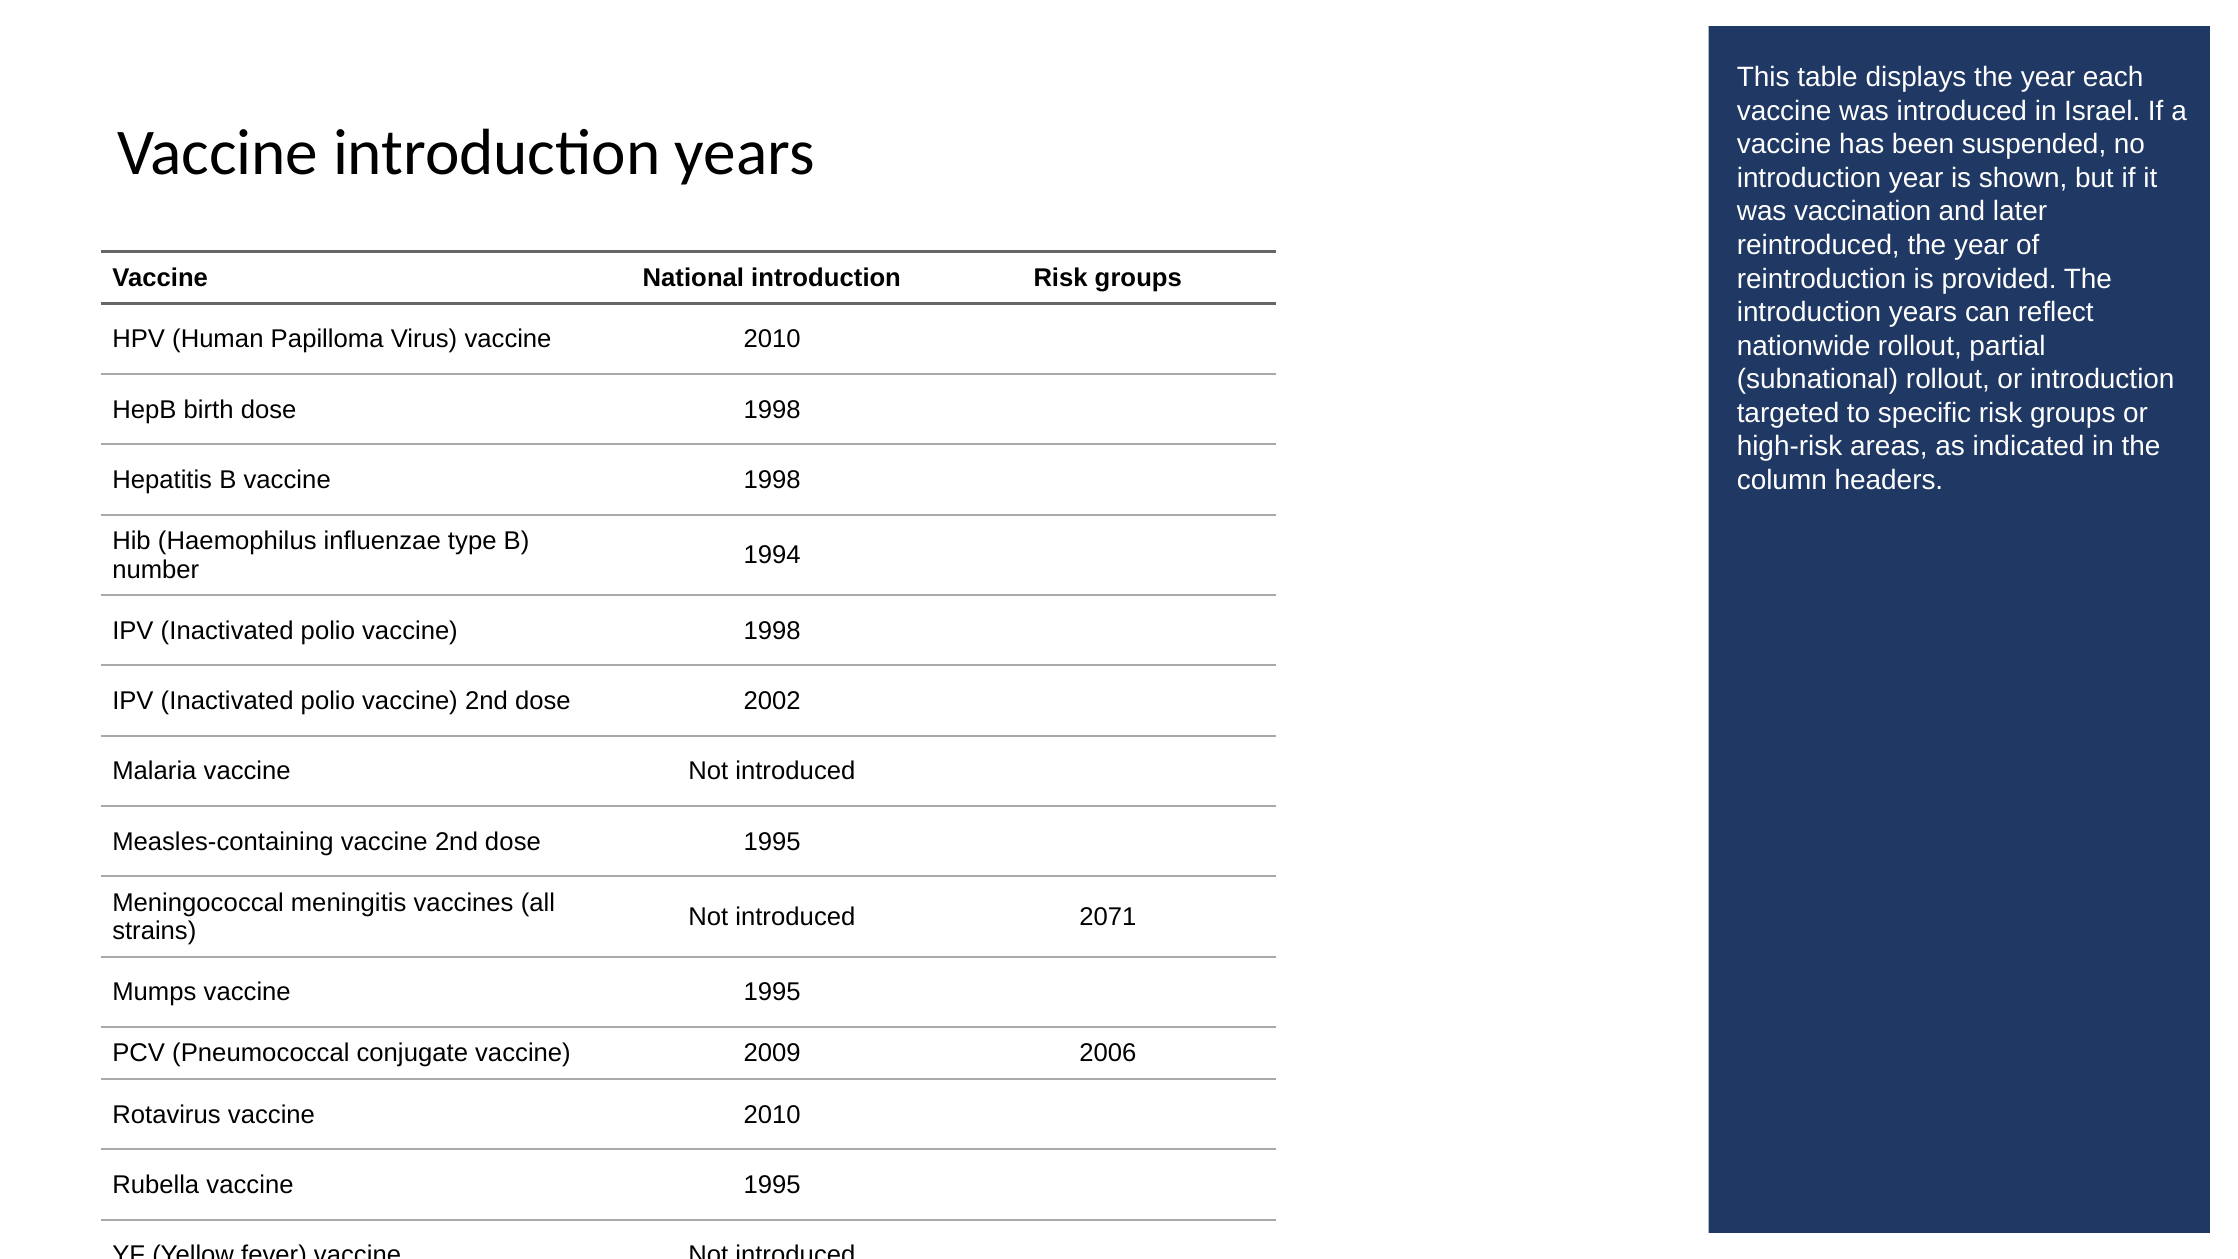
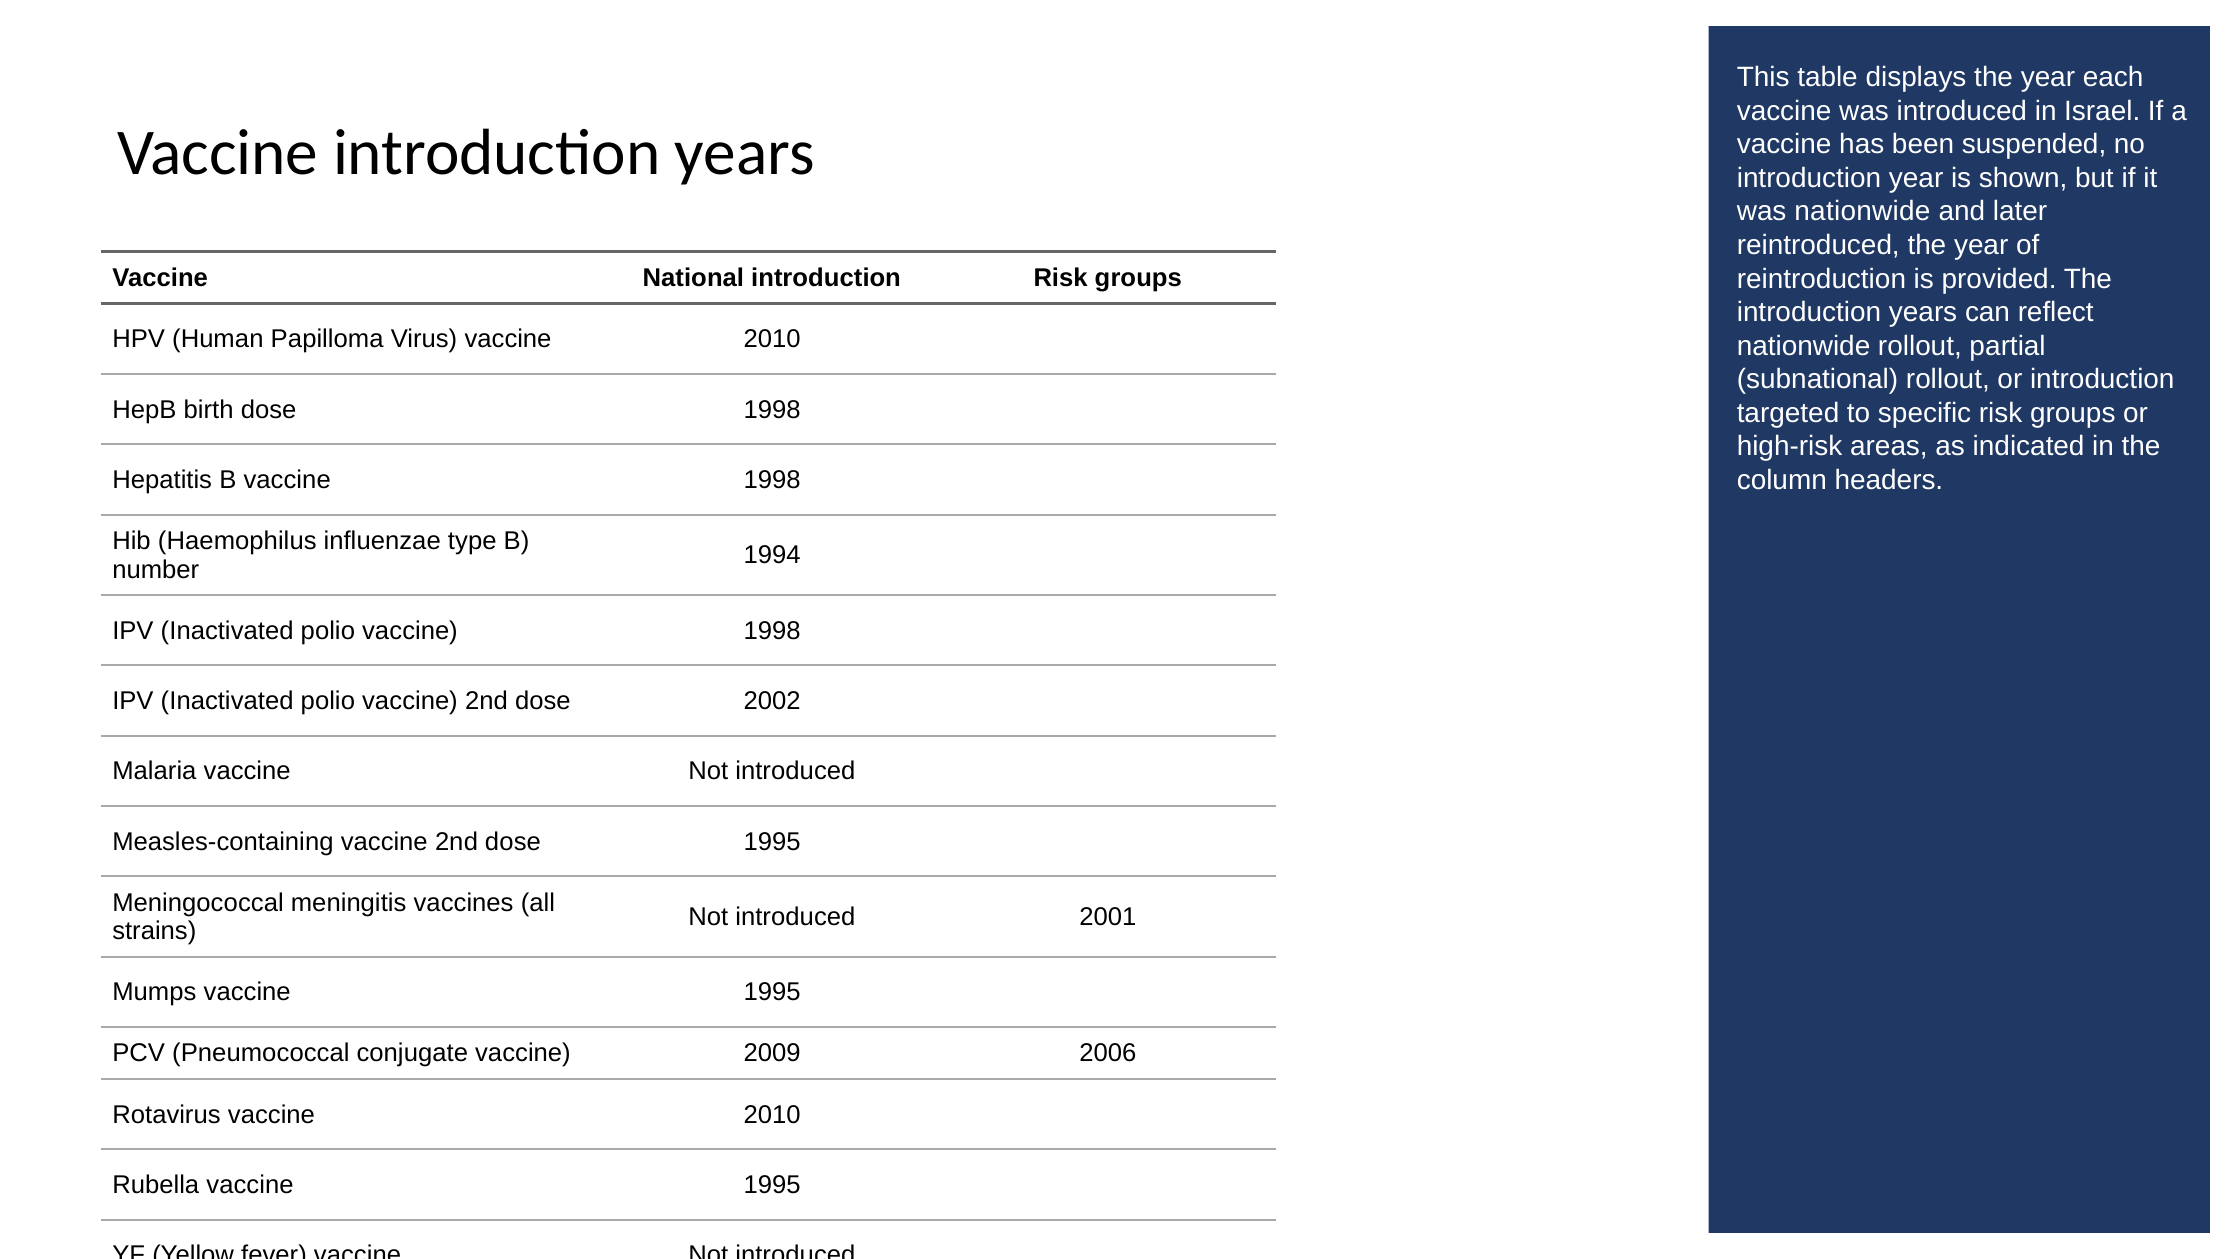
was vaccination: vaccination -> nationwide
2071: 2071 -> 2001
